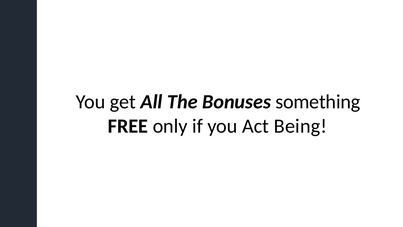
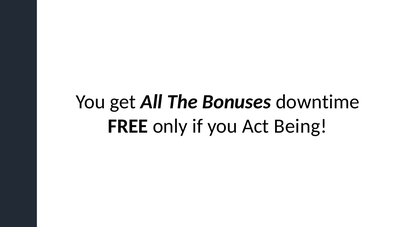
something: something -> downtime
